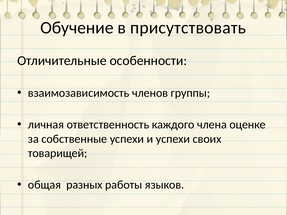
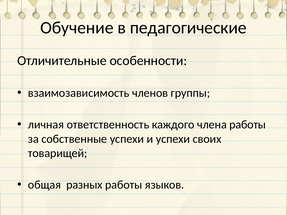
присутствовать: присутствовать -> педагогические
члена оценке: оценке -> работы
